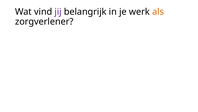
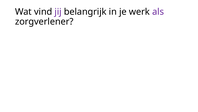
als colour: orange -> purple
